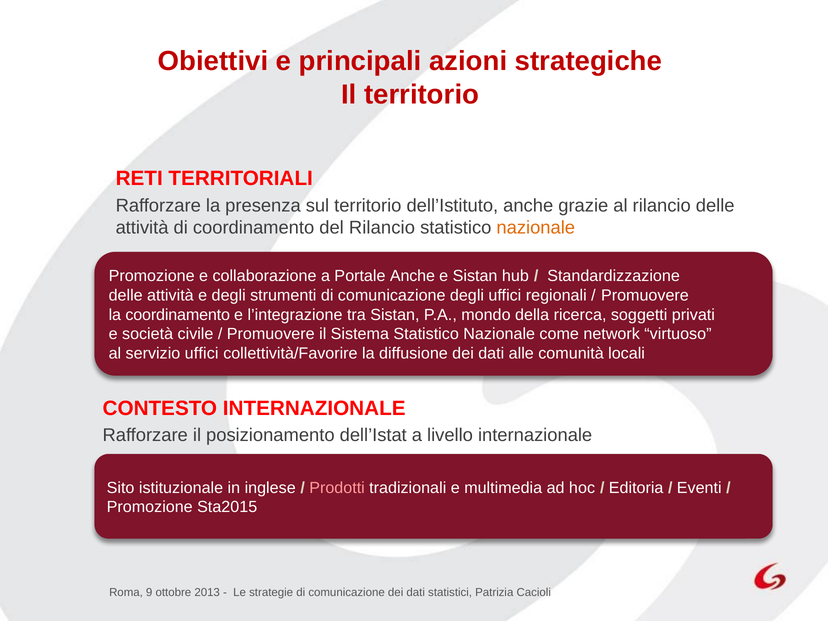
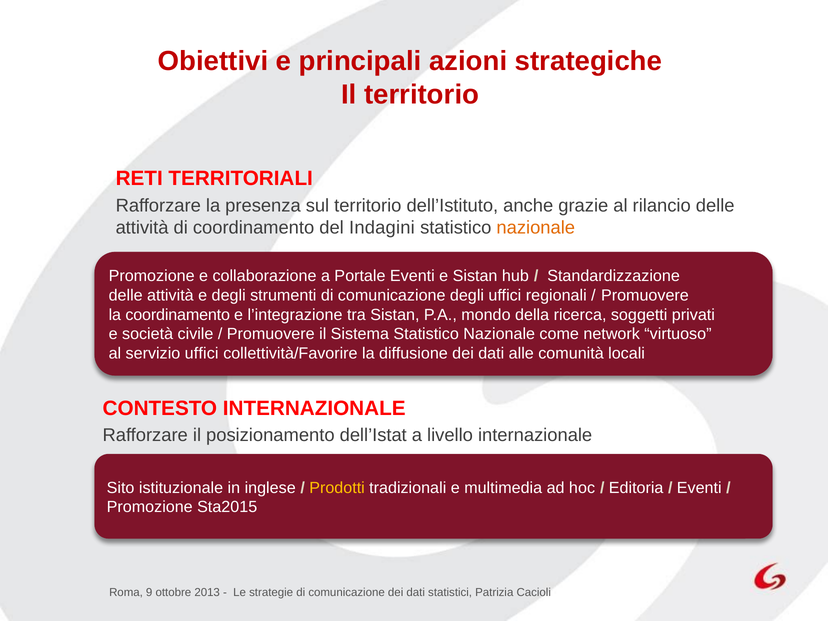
del Rilancio: Rilancio -> Indagini
Portale Anche: Anche -> Eventi
Prodotti colour: pink -> yellow
